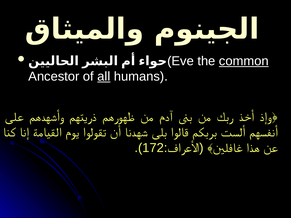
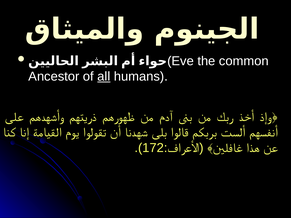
common underline: present -> none
